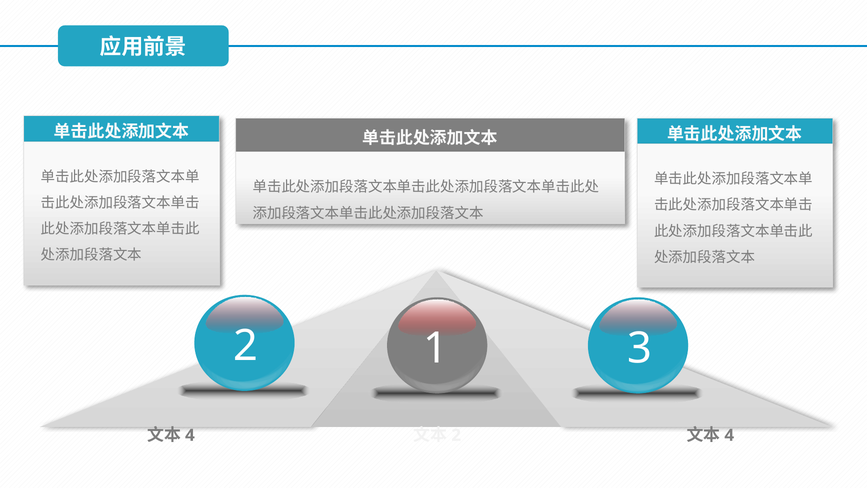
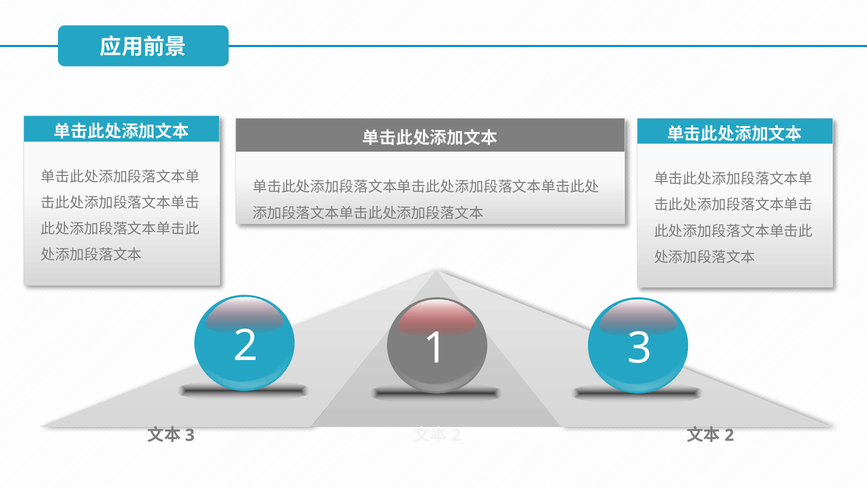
4 at (190, 435): 4 -> 3
4 at (729, 435): 4 -> 2
